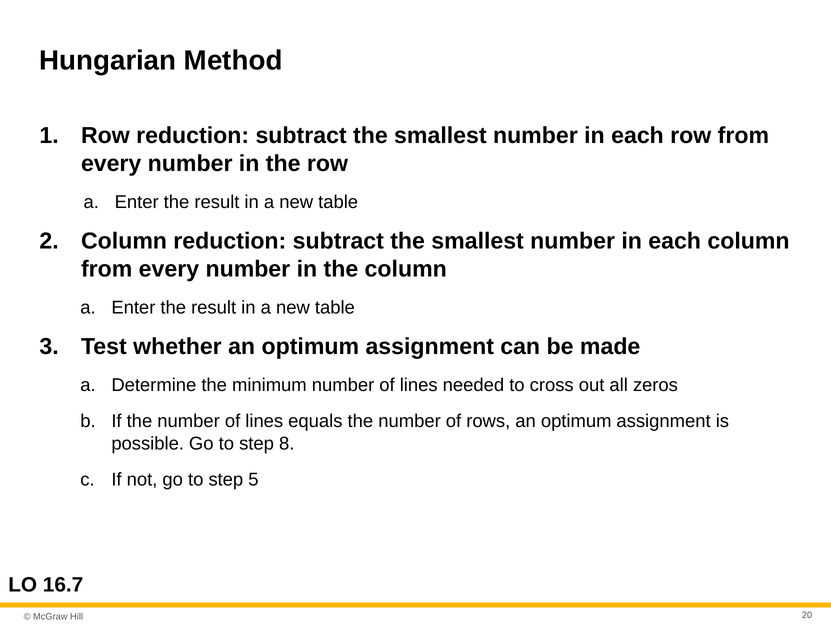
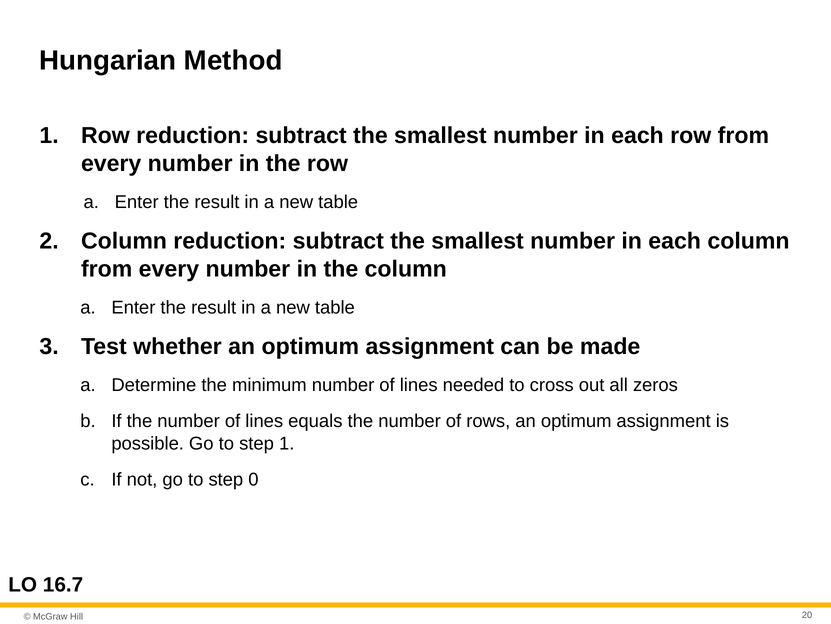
step 8: 8 -> 1
5: 5 -> 0
